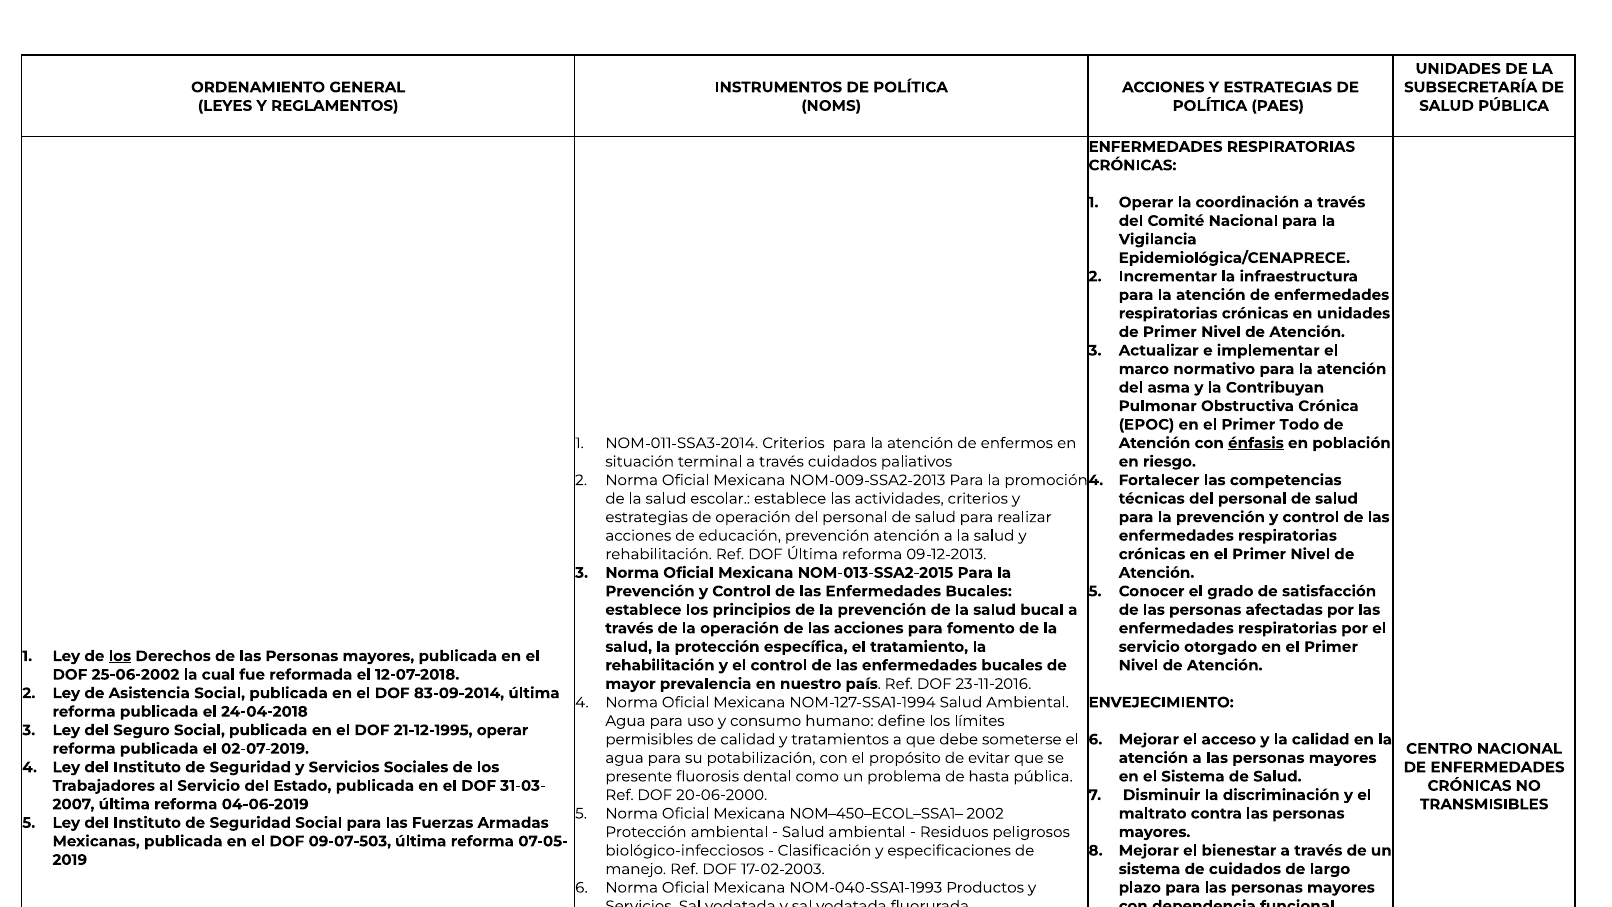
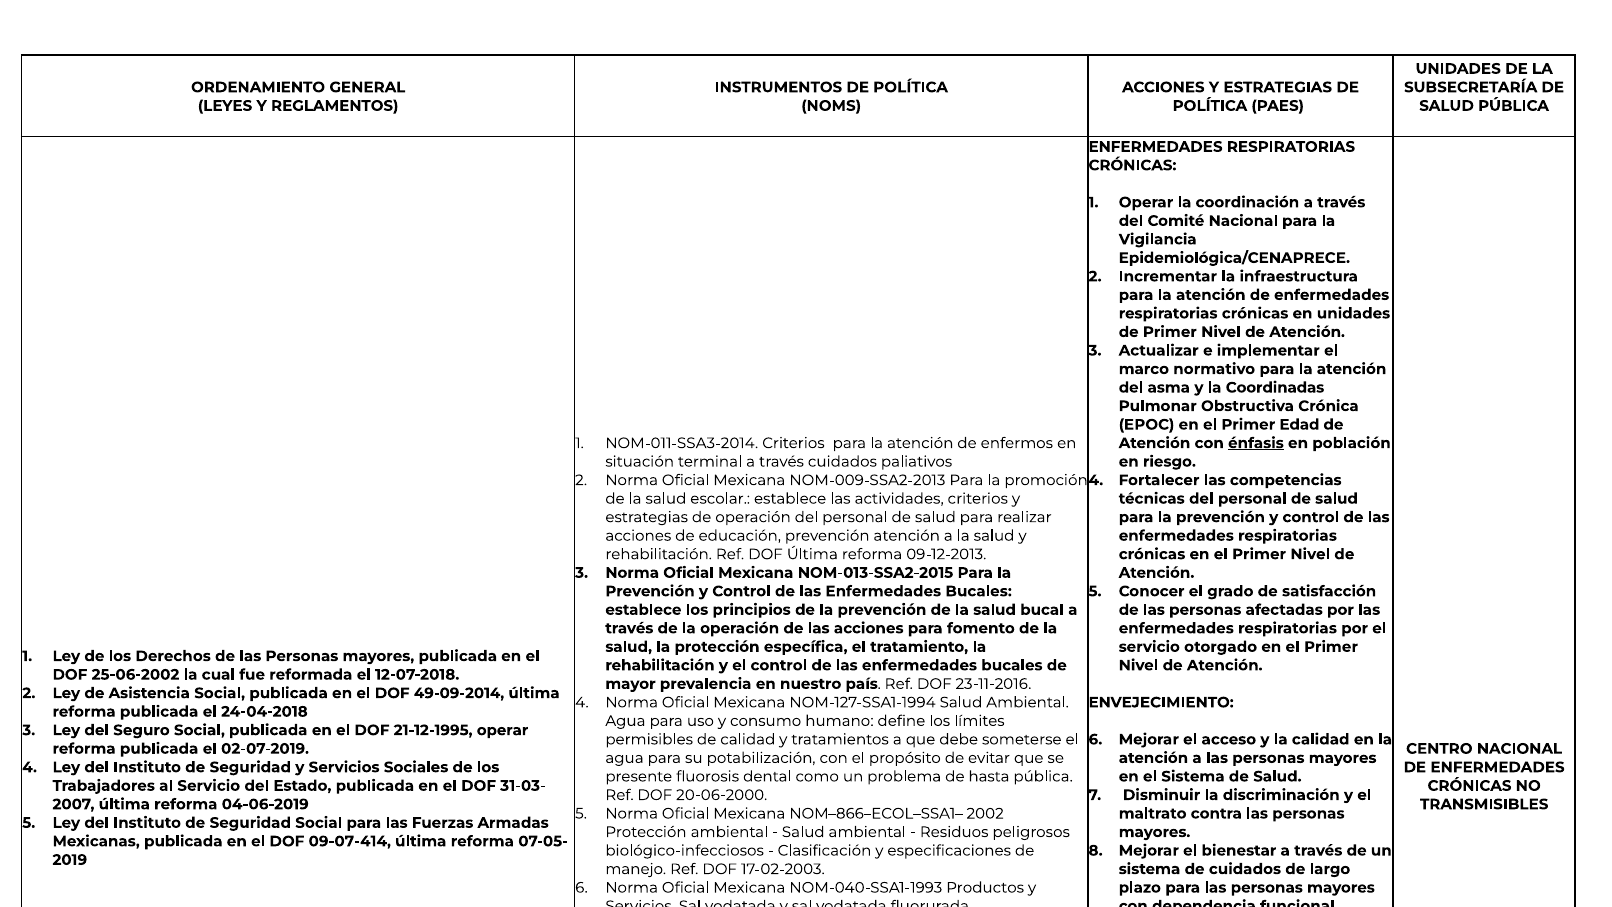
Contribuyan: Contribuyan -> Coordinadas
Todo: Todo -> Edad
los at (120, 656) underline: present -> none
83-09-2014: 83-09-2014 -> 49-09-2014
NOM–450–ECOL–SSA1–: NOM–450–ECOL–SSA1– -> NOM–866–ECOL–SSA1–
09-07-503: 09-07-503 -> 09-07-414
